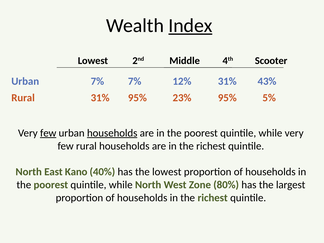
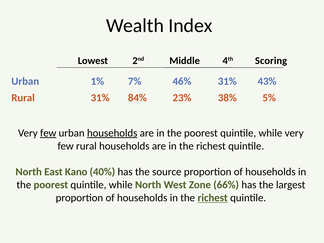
Index underline: present -> none
Scooter: Scooter -> Scoring
Urban 7%: 7% -> 1%
12%: 12% -> 46%
31% 95%: 95% -> 84%
23% 95%: 95% -> 38%
the lowest: lowest -> source
80%: 80% -> 66%
richest at (213, 198) underline: none -> present
